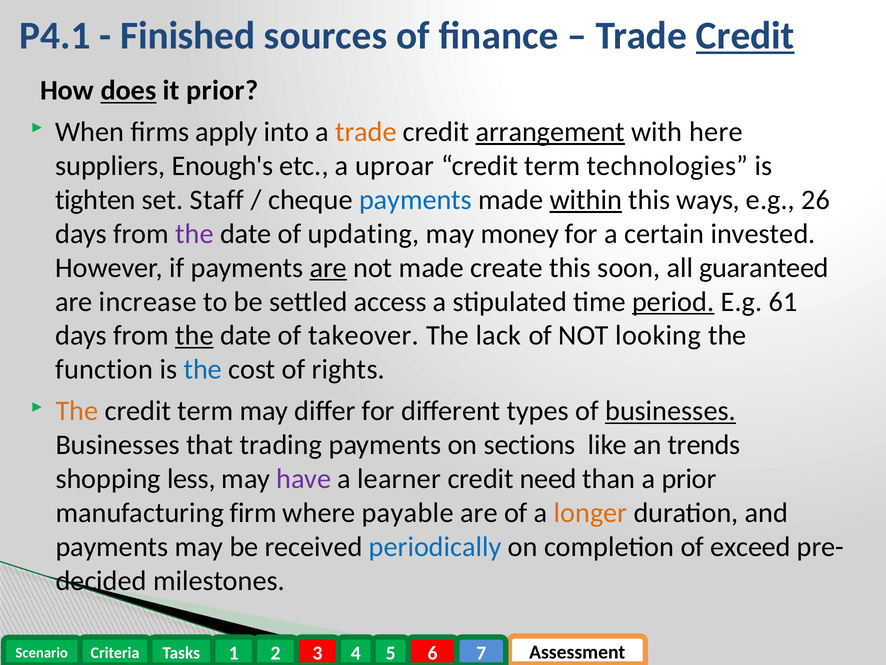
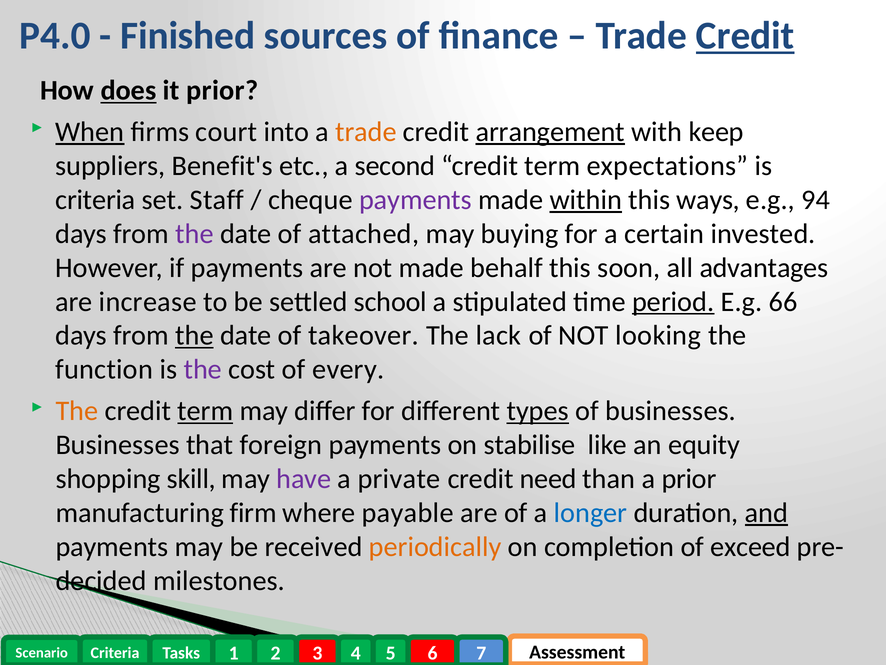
P4.1: P4.1 -> P4.0
When underline: none -> present
apply: apply -> court
here: here -> keep
Enough's: Enough's -> Benefit's
uproar: uproar -> second
technologies: technologies -> expectations
tighten at (95, 200): tighten -> criteria
payments at (415, 200) colour: blue -> purple
26: 26 -> 94
updating: updating -> attached
money: money -> buying
are at (328, 268) underline: present -> none
create: create -> behalf
guaranteed: guaranteed -> advantages
access: access -> school
61: 61 -> 66
the at (203, 369) colour: blue -> purple
rights: rights -> every
term at (205, 411) underline: none -> present
types underline: none -> present
businesses at (670, 411) underline: present -> none
trading: trading -> foreign
sections: sections -> stabilise
trends: trends -> equity
less: less -> skill
learner: learner -> private
longer colour: orange -> blue
and underline: none -> present
periodically colour: blue -> orange
